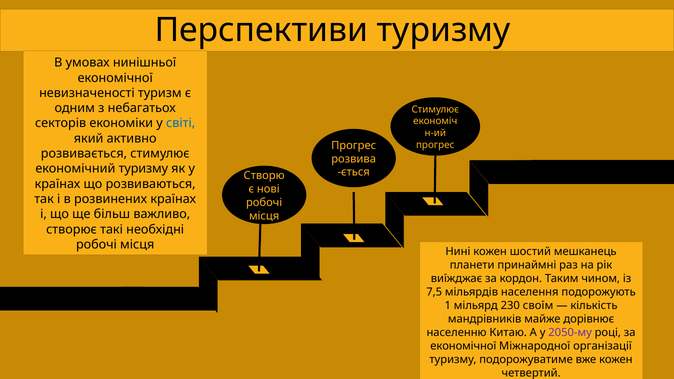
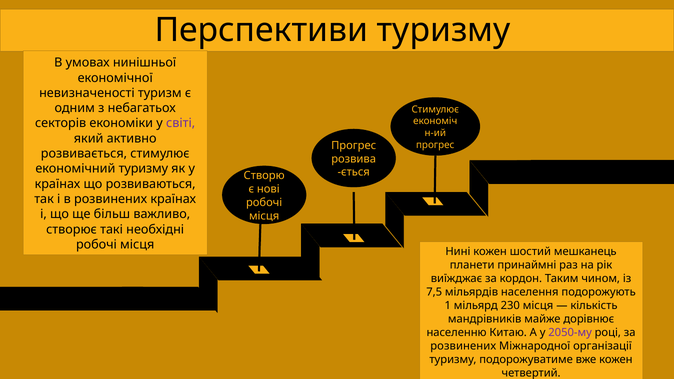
світі colour: blue -> purple
230 своїм: своїм -> місця
економічної at (463, 346): економічної -> розвинених
